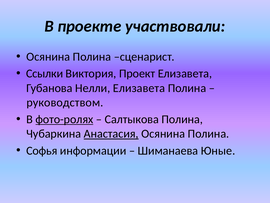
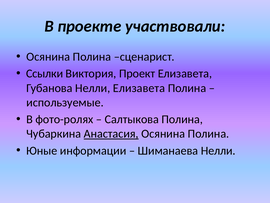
руководством: руководством -> используемые
фото-ролях underline: present -> none
Софья: Софья -> Юные
Шиманаева Юные: Юные -> Нелли
